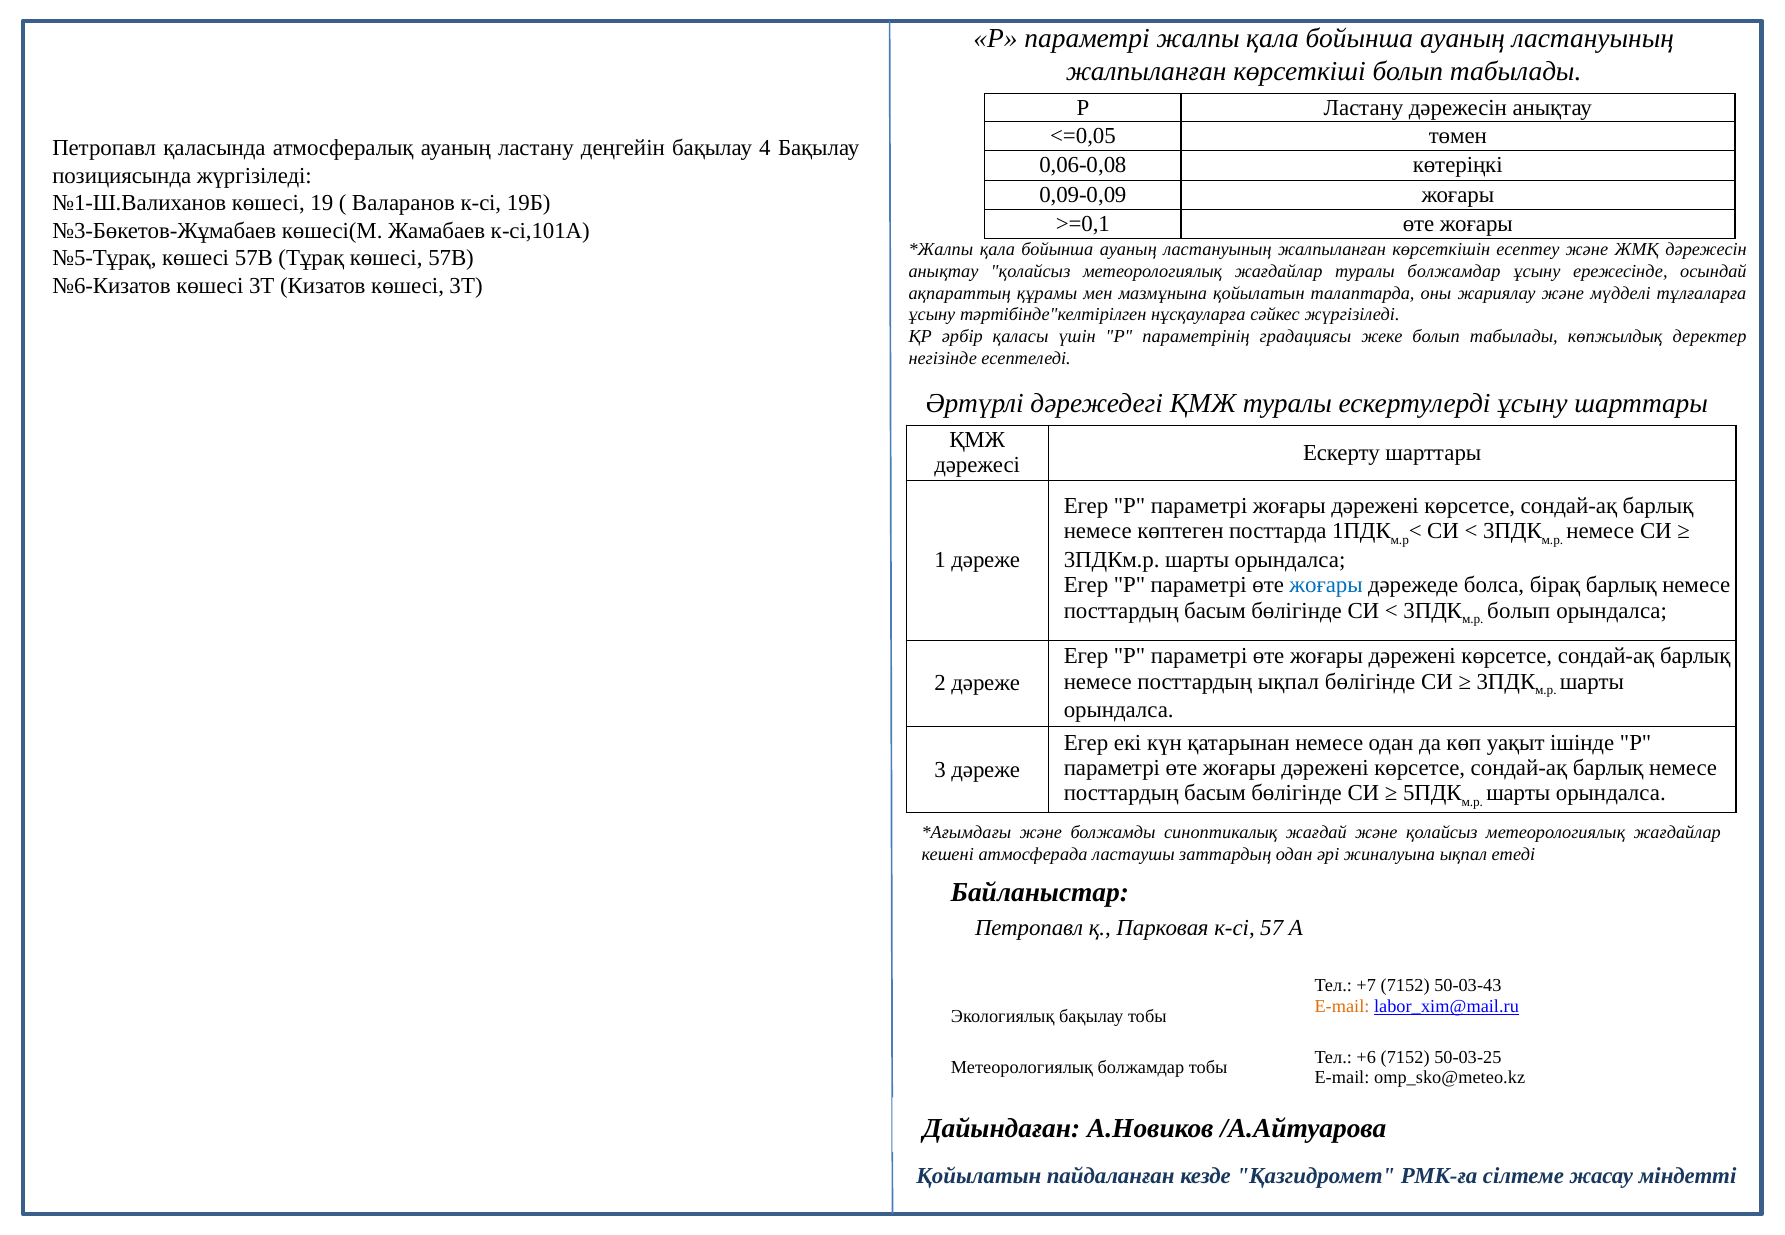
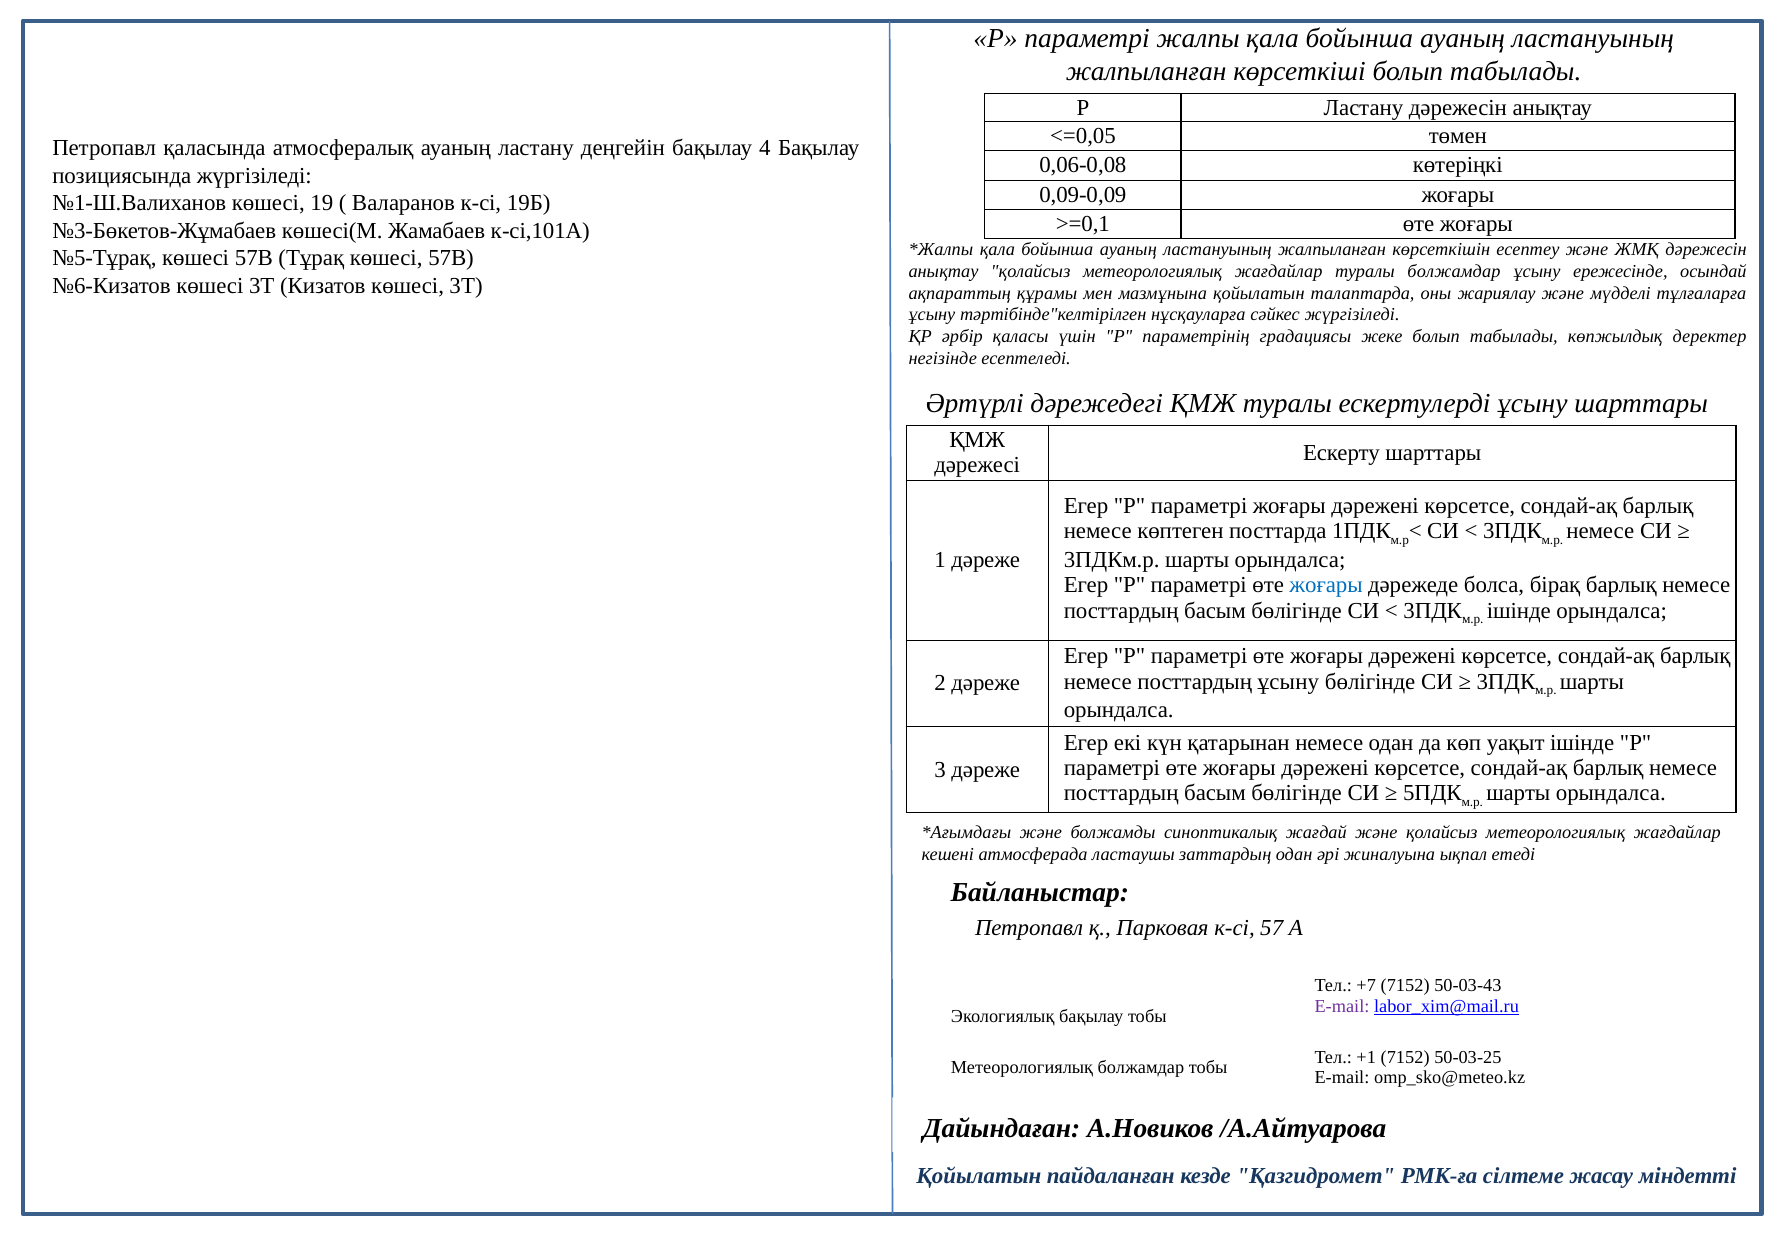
болып at (1519, 611): болып -> ішінде
посттардың ықпал: ықпал -> ұсыну
E-mail at (1342, 1007) colour: orange -> purple
+6: +6 -> +1
